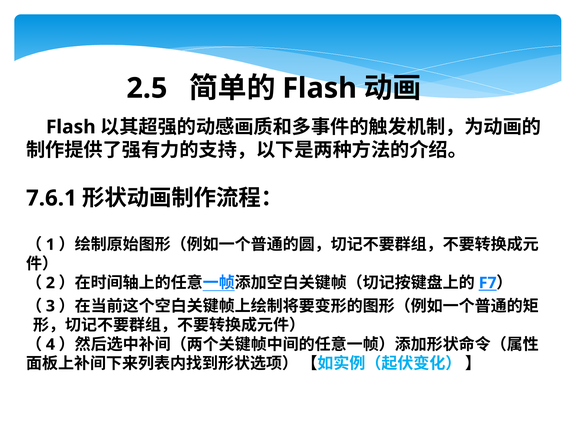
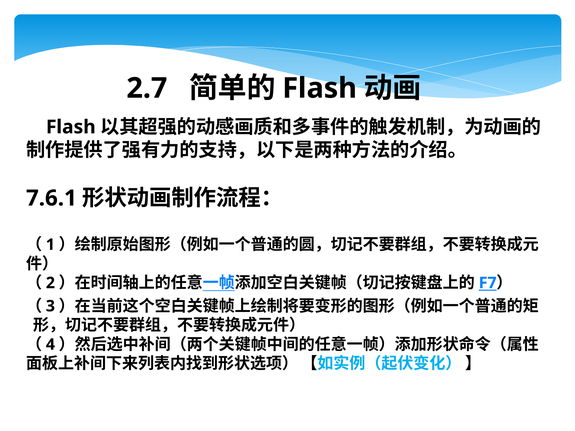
2.5: 2.5 -> 2.7
